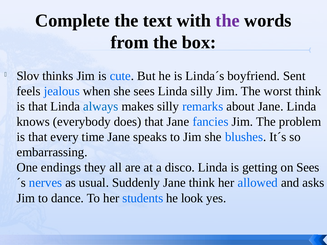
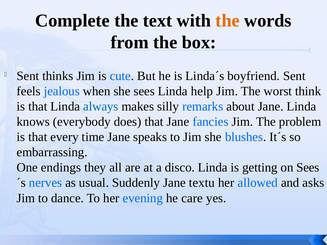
the at (228, 21) colour: purple -> orange
Slov at (28, 76): Slov -> Sent
Linda silly: silly -> help
Jane think: think -> textu
students: students -> evening
look: look -> care
